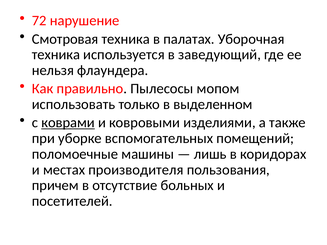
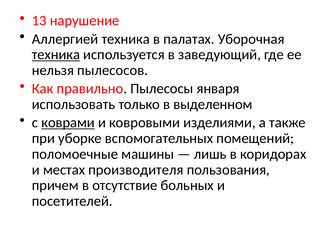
72: 72 -> 13
Смотровая: Смотровая -> Аллергией
техника at (56, 55) underline: none -> present
флаундера: флаундера -> пылесосов
мопом: мопом -> января
